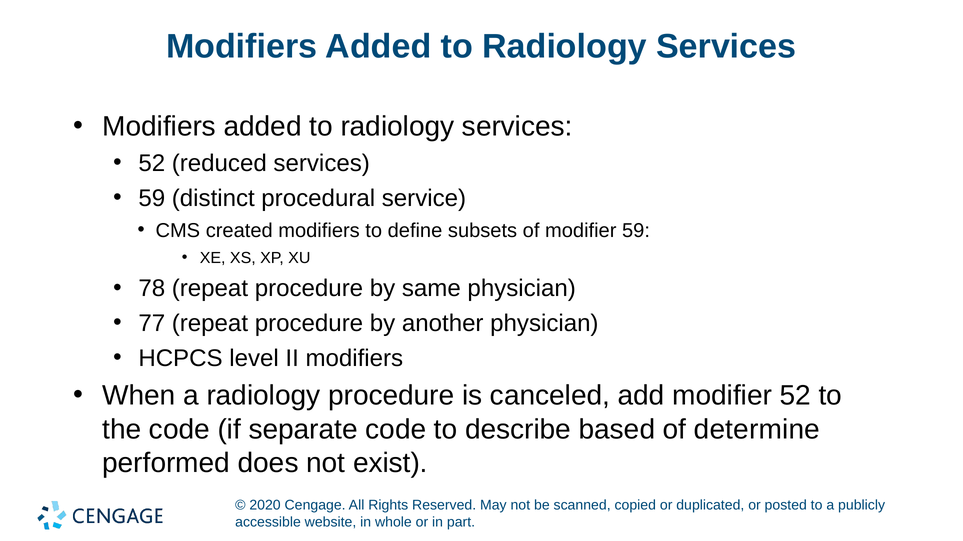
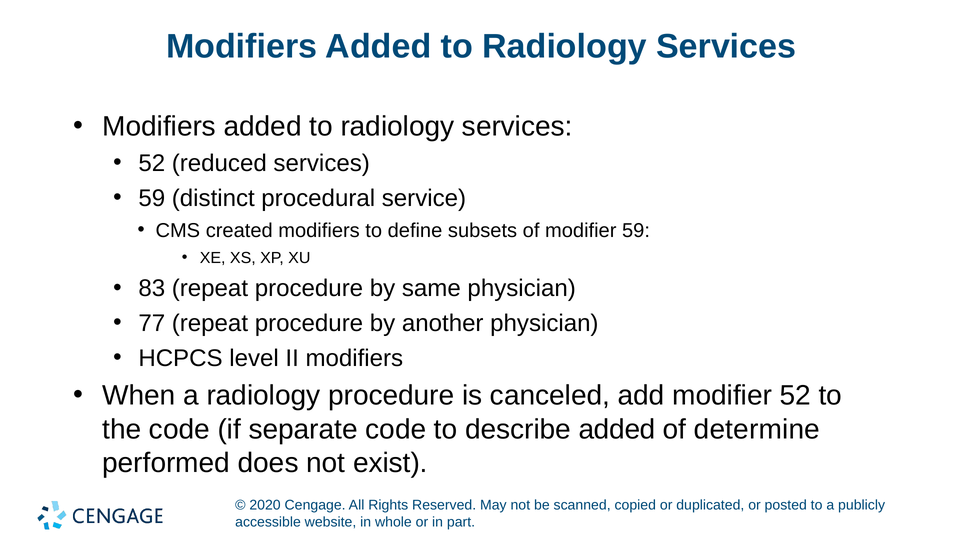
78: 78 -> 83
describe based: based -> added
